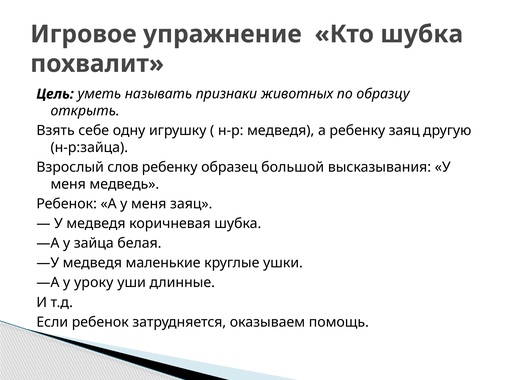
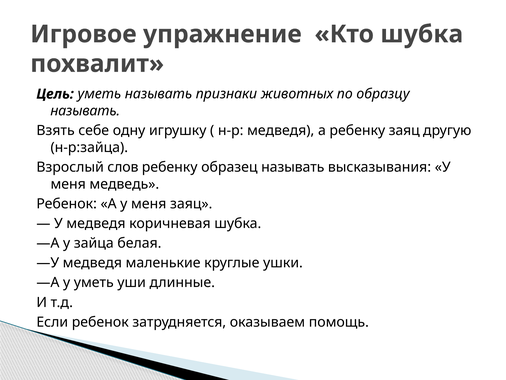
открыть at (85, 111): открыть -> называть
образец большой: большой -> называть
у уроку: уроку -> уметь
